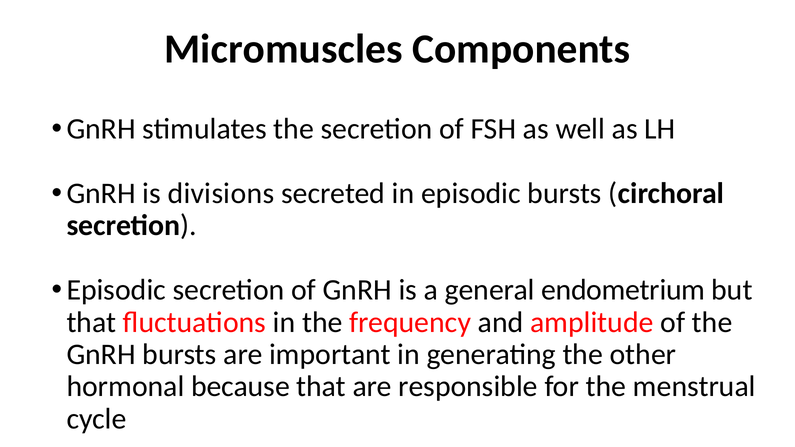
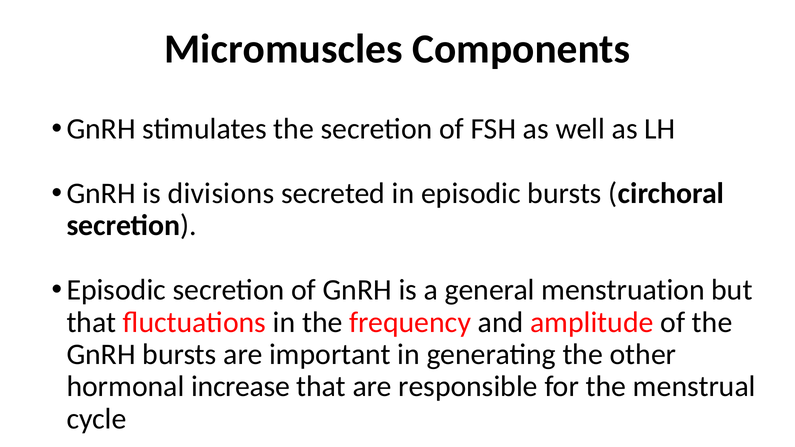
endometrium: endometrium -> menstruation
because: because -> increase
